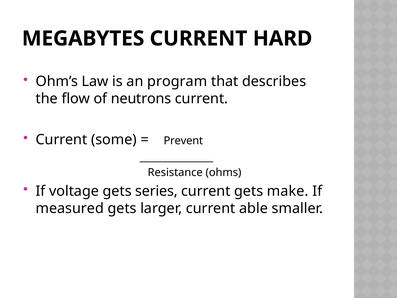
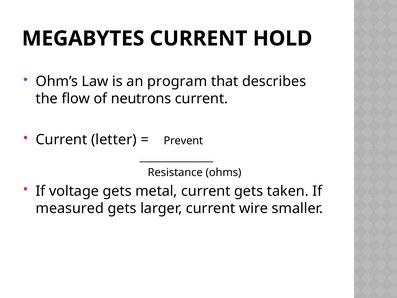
HARD: HARD -> HOLD
some: some -> letter
series: series -> metal
make: make -> taken
able: able -> wire
